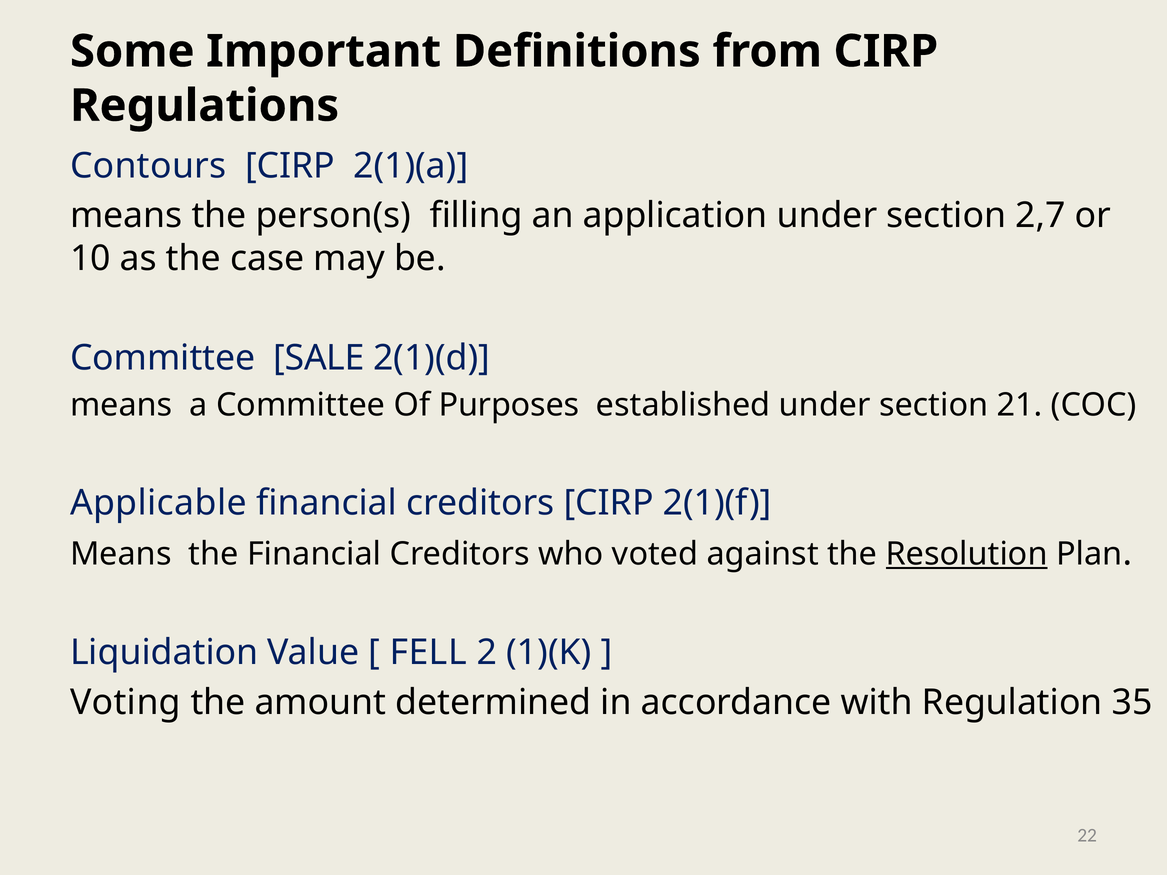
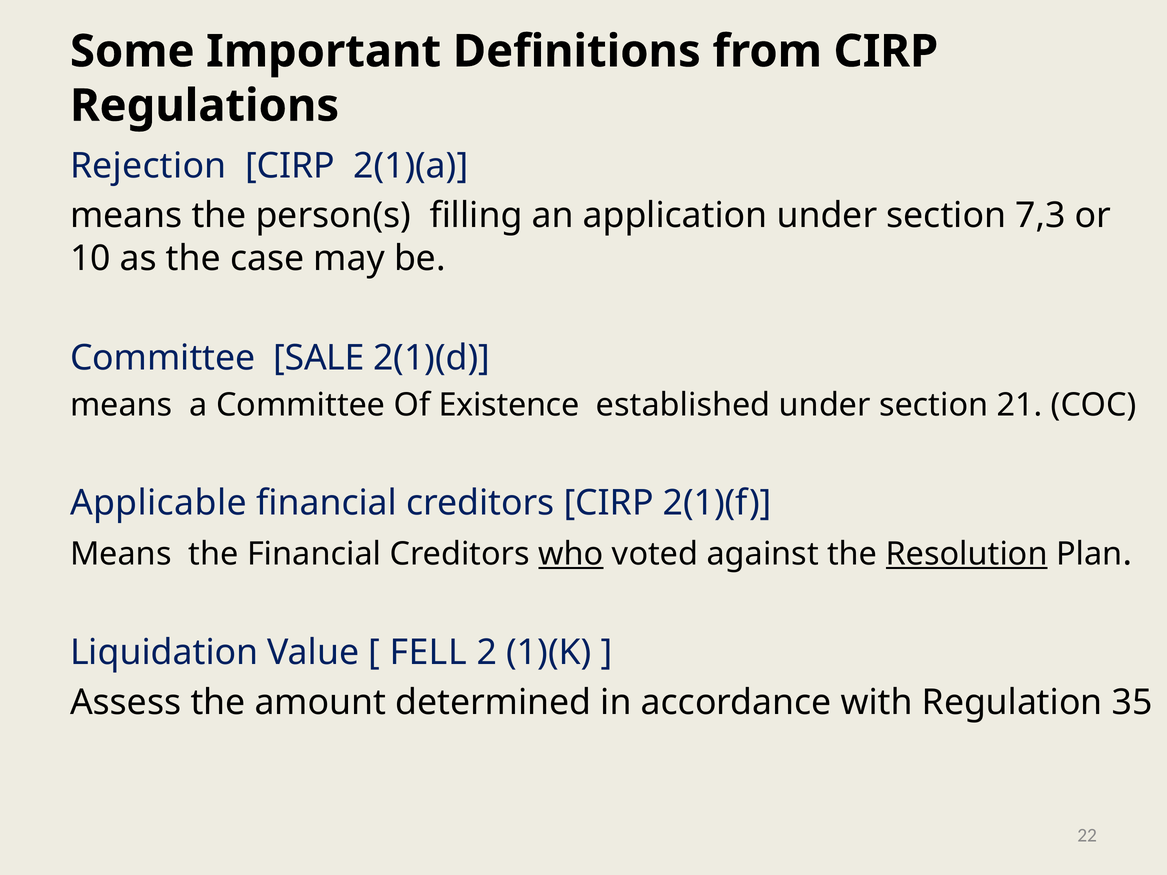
Contours: Contours -> Rejection
2,7: 2,7 -> 7,3
Purposes: Purposes -> Existence
who underline: none -> present
Voting: Voting -> Assess
